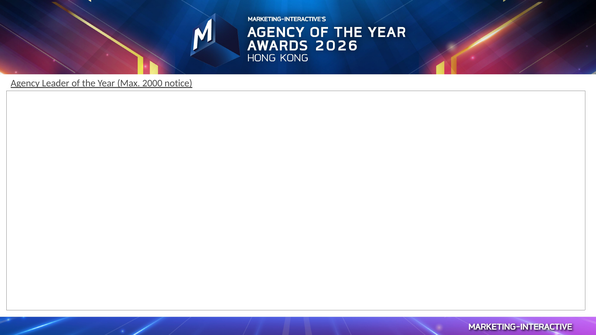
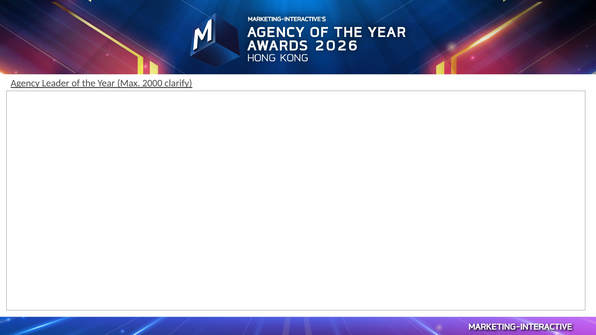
notice: notice -> clarify
